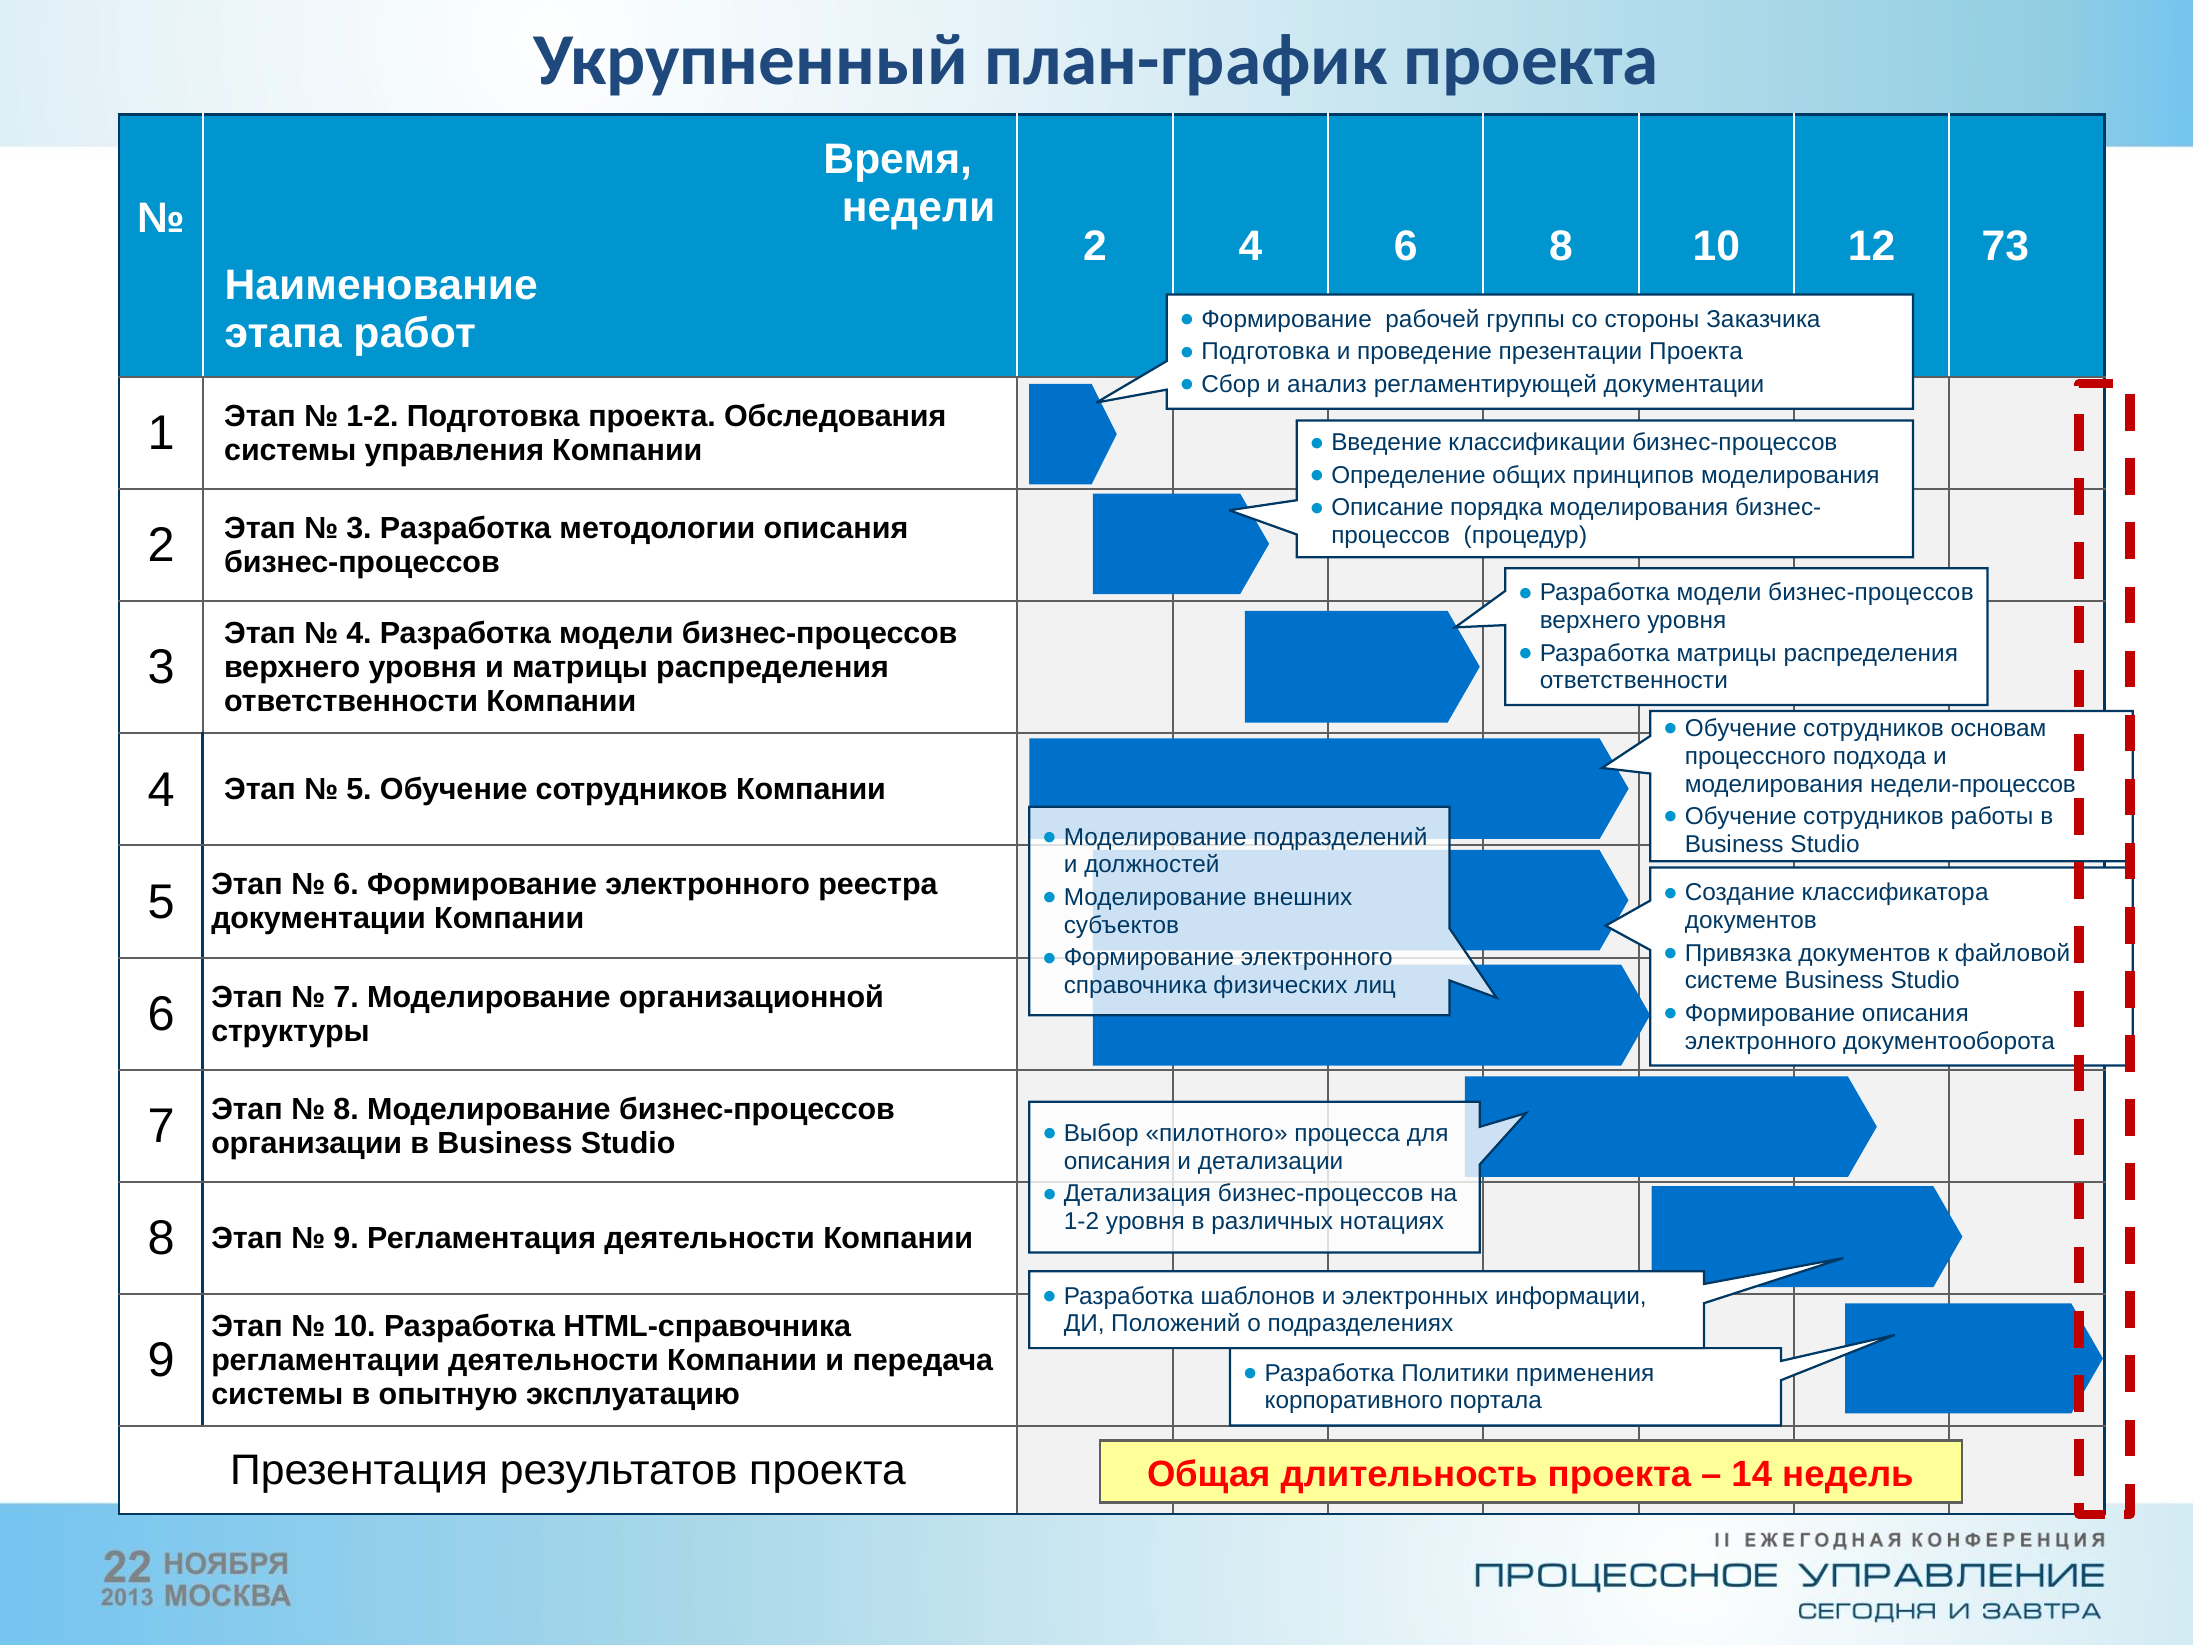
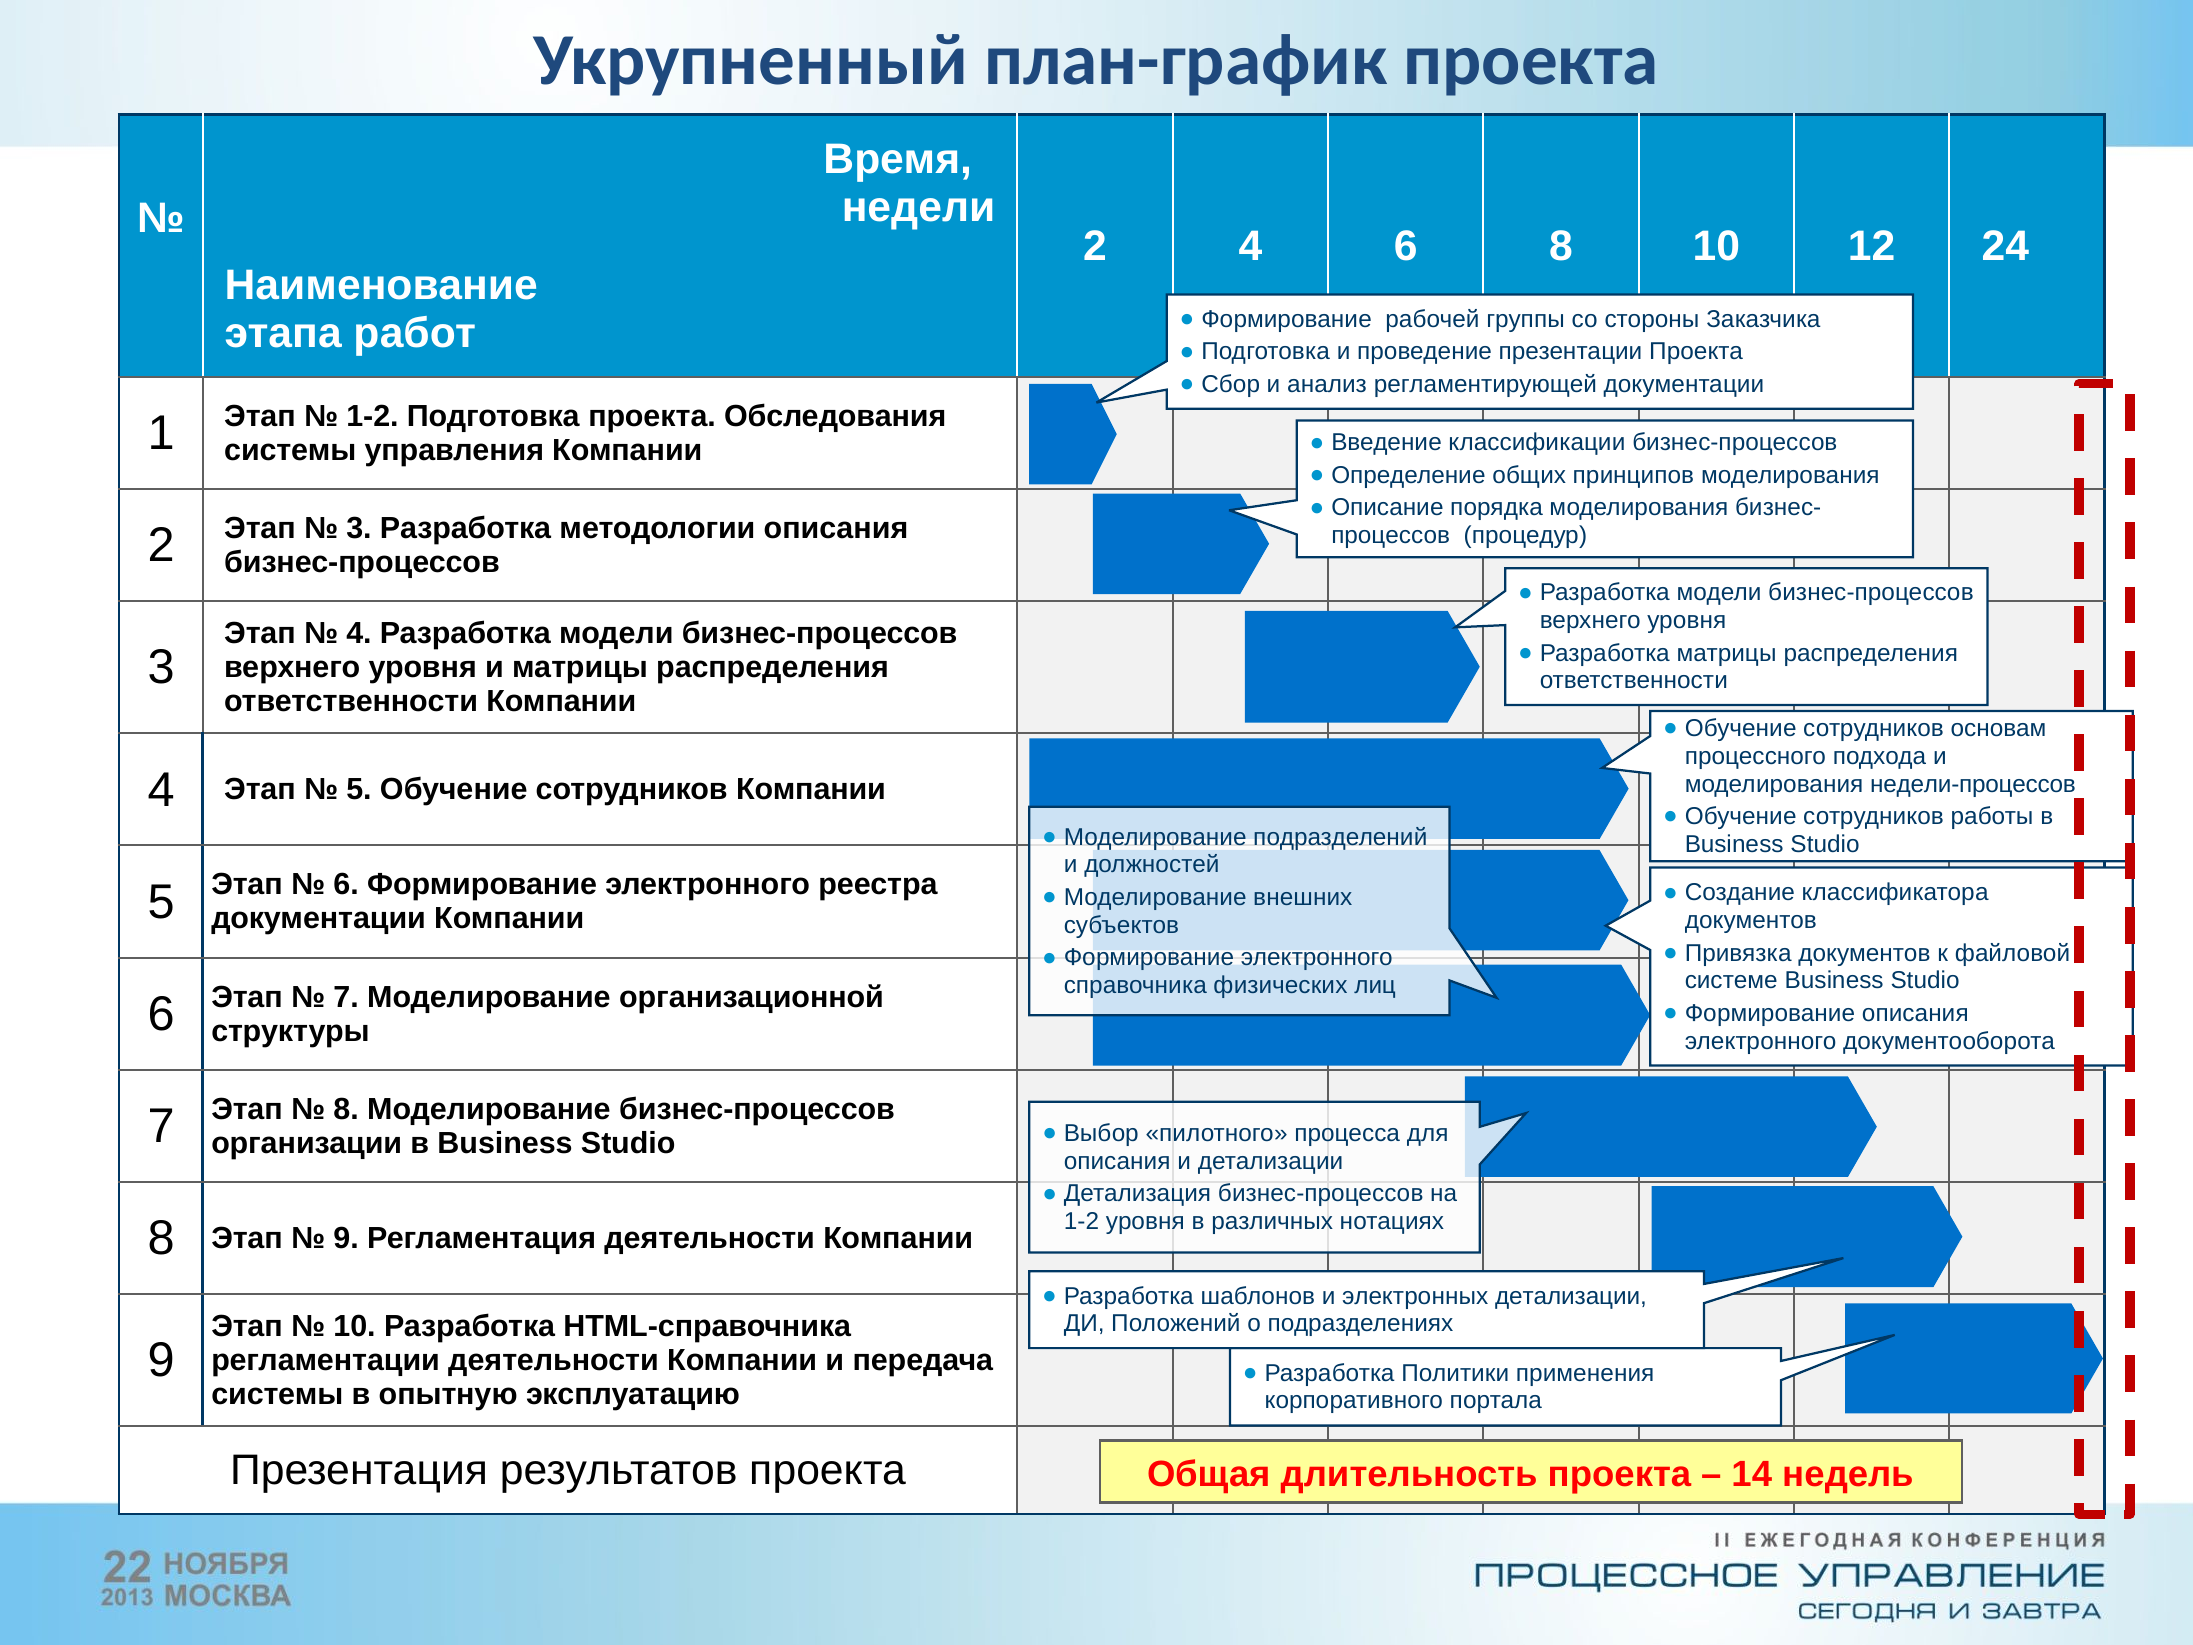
73: 73 -> 24
электронных информации: информации -> детализации
